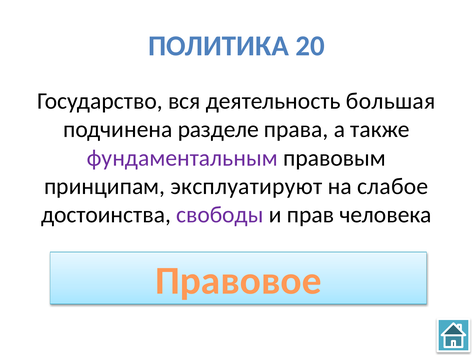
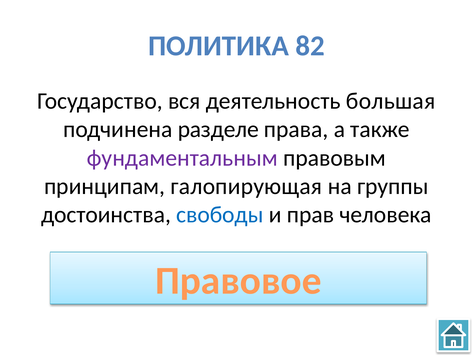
20: 20 -> 82
эксплуатируют: эксплуатируют -> галопирующая
слабое: слабое -> группы
свободы colour: purple -> blue
